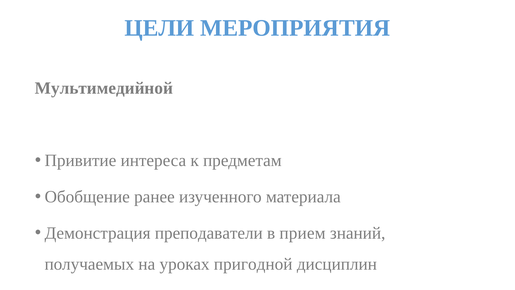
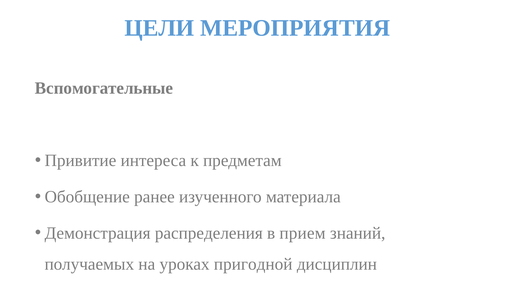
Мультимедийной: Мультимедийной -> Вспомогательные
преподаватели: преподаватели -> распределения
